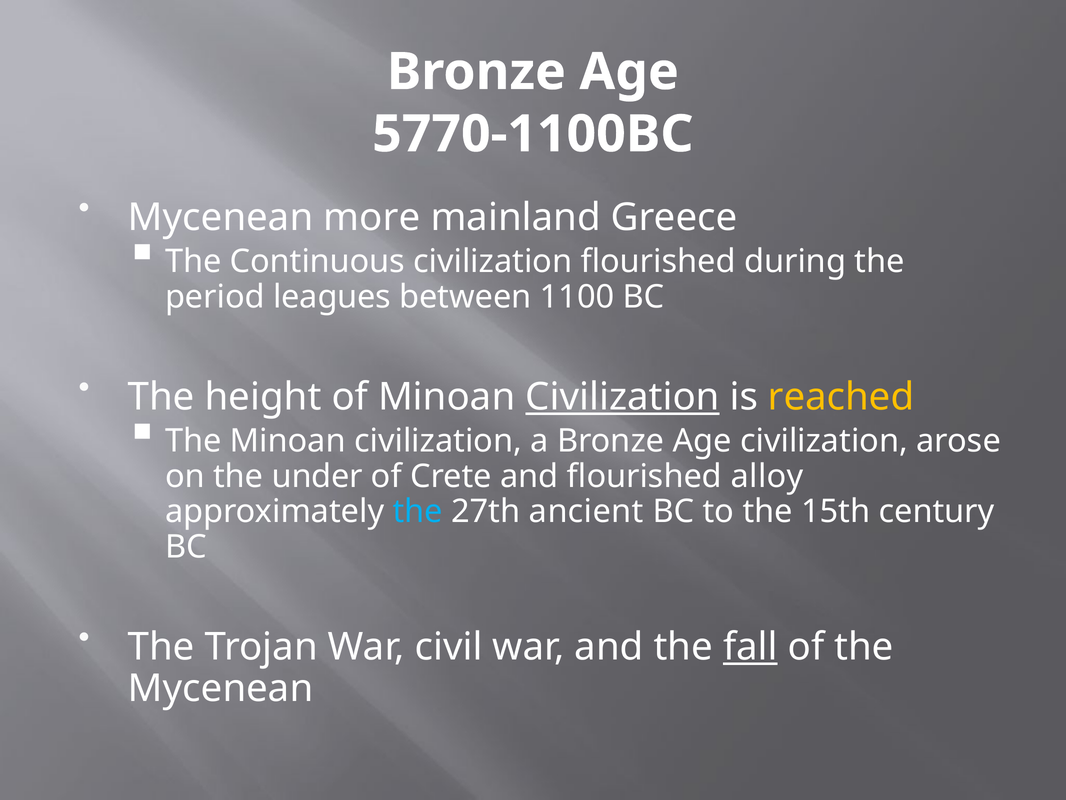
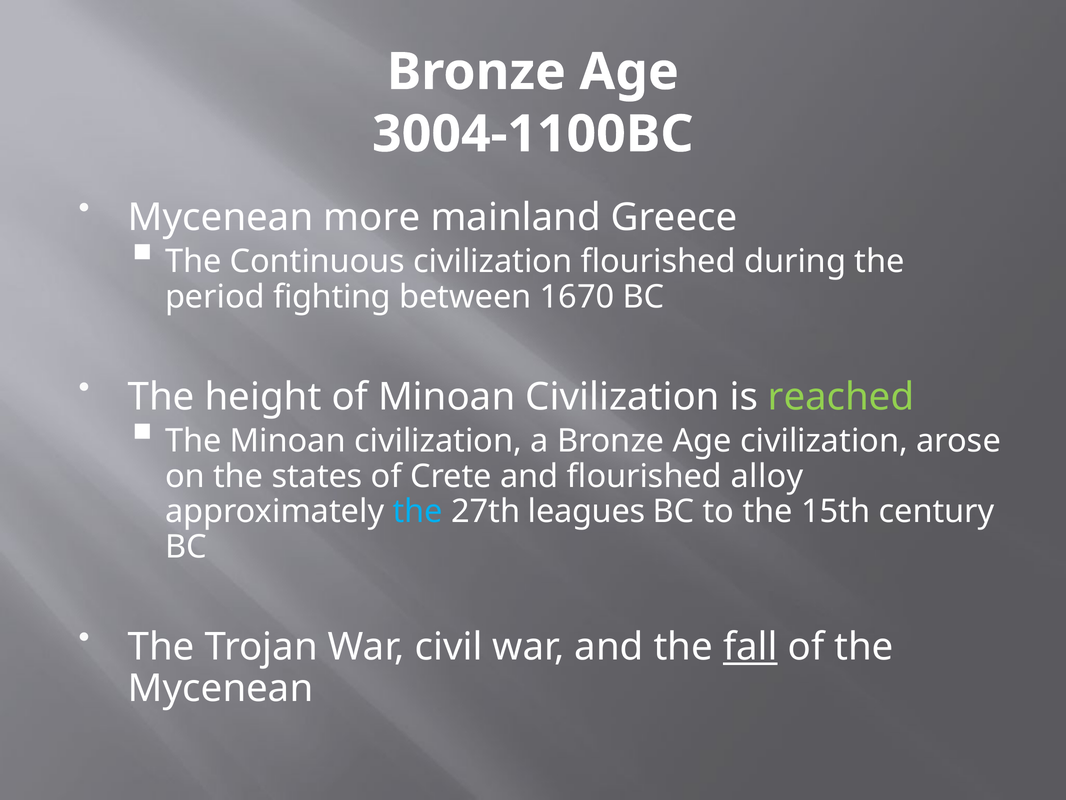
5770-1100BC: 5770-1100BC -> 3004-1100BC
leagues: leagues -> fighting
1100: 1100 -> 1670
Civilization at (623, 397) underline: present -> none
reached colour: yellow -> light green
under: under -> states
ancient: ancient -> leagues
